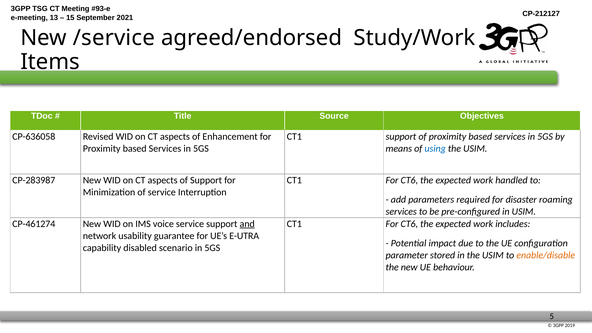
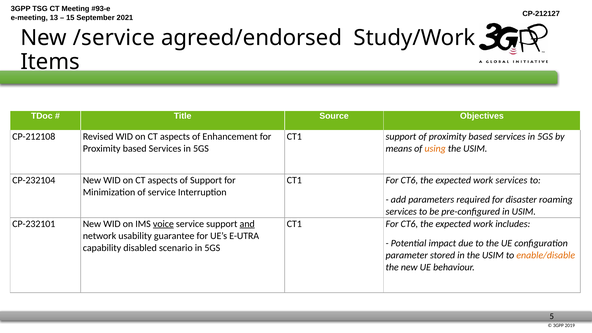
CP-636058: CP-636058 -> CP-212108
using colour: blue -> orange
CP-283987: CP-283987 -> CP-232104
work handled: handled -> services
CP-461274: CP-461274 -> CP-232101
voice underline: none -> present
